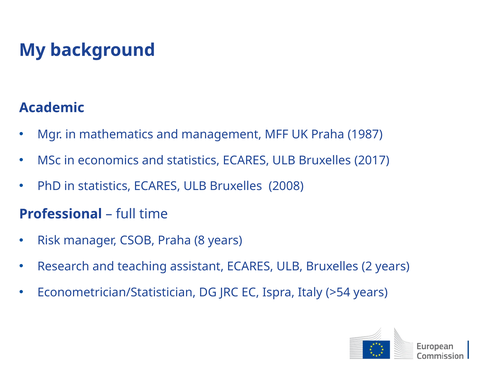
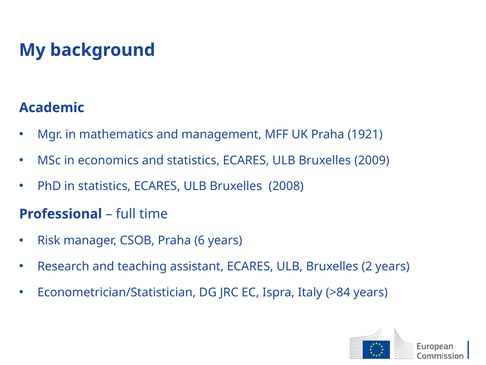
1987: 1987 -> 1921
2017: 2017 -> 2009
8: 8 -> 6
>54: >54 -> >84
